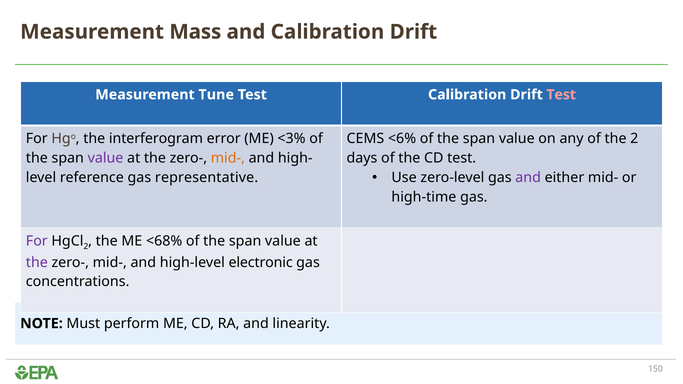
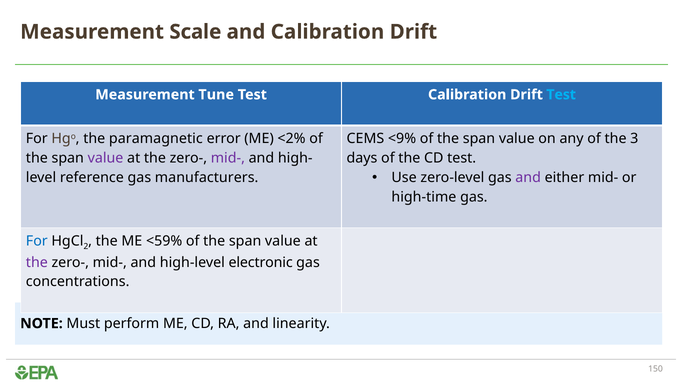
Mass: Mass -> Scale
Test at (561, 95) colour: pink -> light blue
interferogram: interferogram -> paramagnetic
<3%: <3% -> <2%
<6%: <6% -> <9%
the 2: 2 -> 3
mid- at (228, 158) colour: orange -> purple
representative: representative -> manufacturers
For at (37, 241) colour: purple -> blue
<68%: <68% -> <59%
